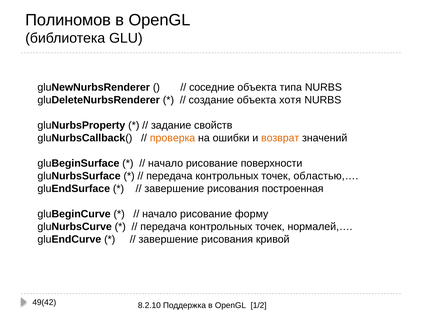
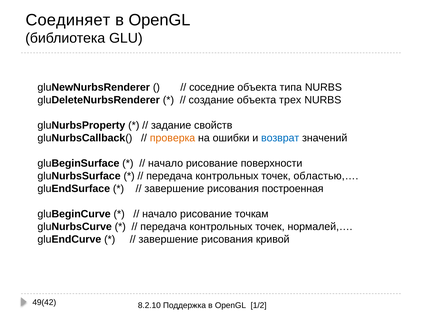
Полиномов: Полиномов -> Соединяет
хотя: хотя -> трех
возврат colour: orange -> blue
форму: форму -> точкам
